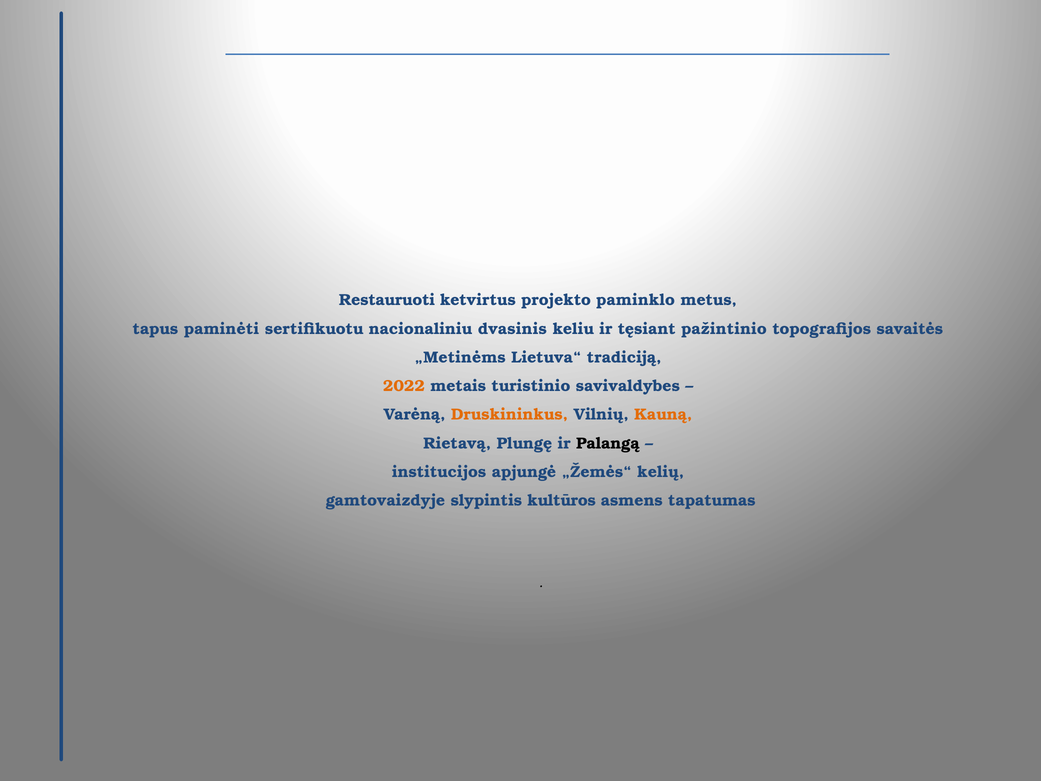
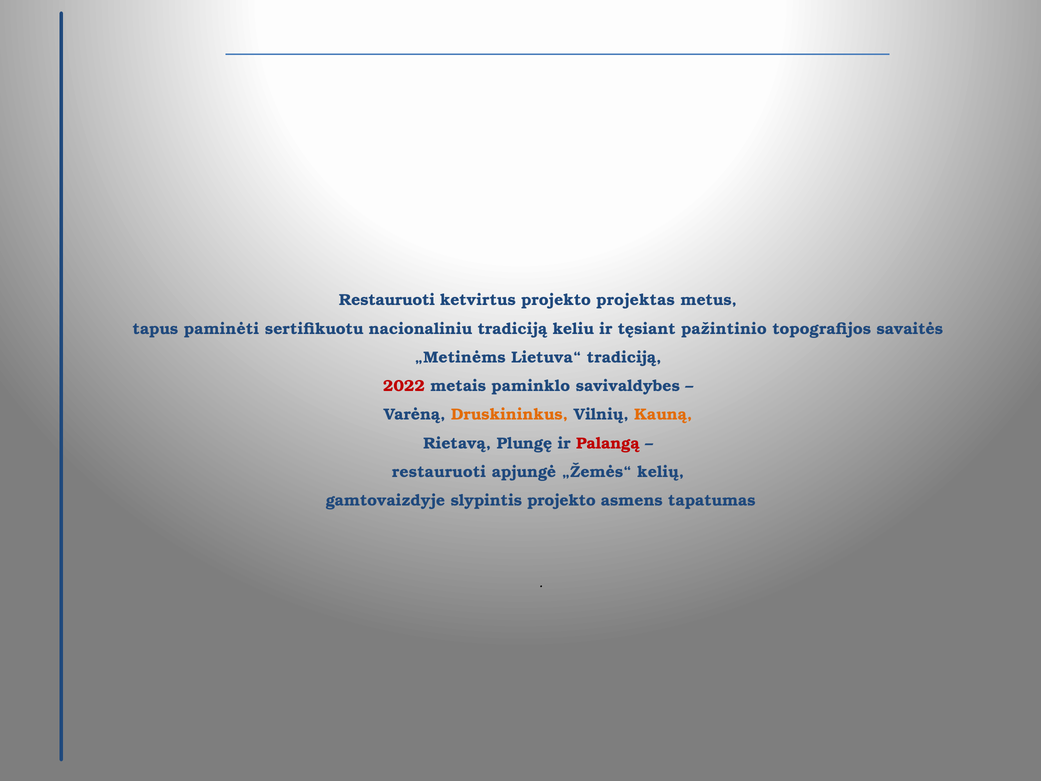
paminklo: paminklo -> projektas
nacionaliniu dvasinis: dvasinis -> tradiciją
2022 colour: orange -> red
turistinio: turistinio -> paminklo
Palangą colour: black -> red
institucijos at (439, 472): institucijos -> restauruoti
slypintis kultūros: kultūros -> projekto
